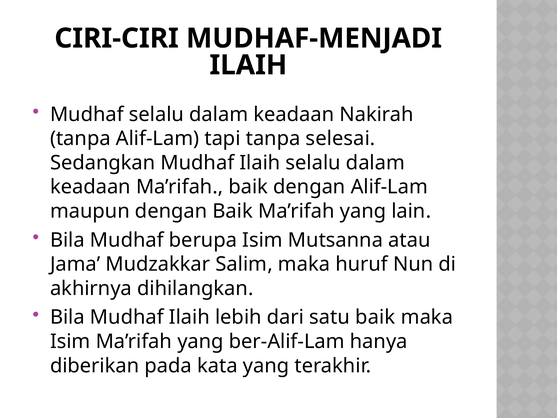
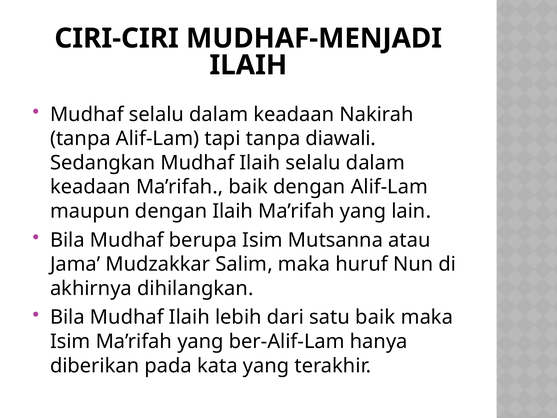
selesai: selesai -> diawali
dengan Baik: Baik -> Ilaih
